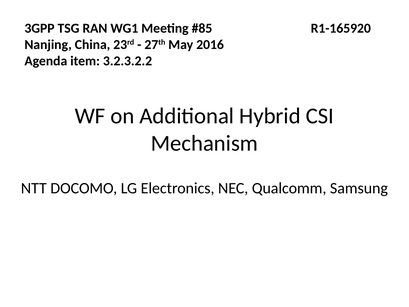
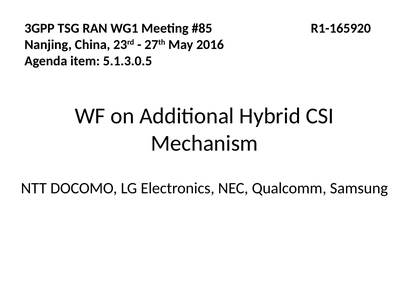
3.2.3.2.2: 3.2.3.2.2 -> 5.1.3.0.5
